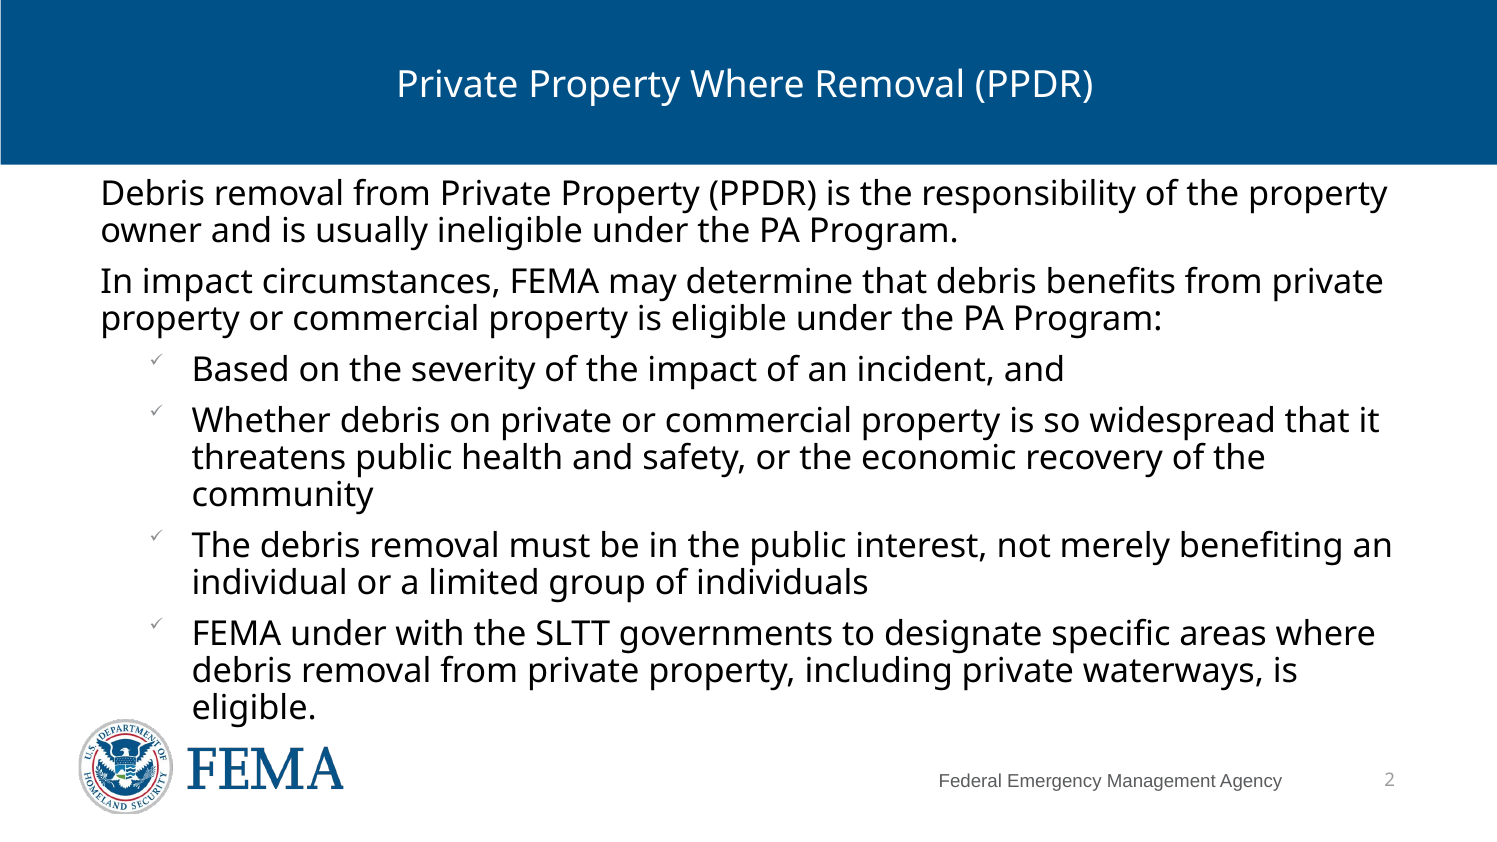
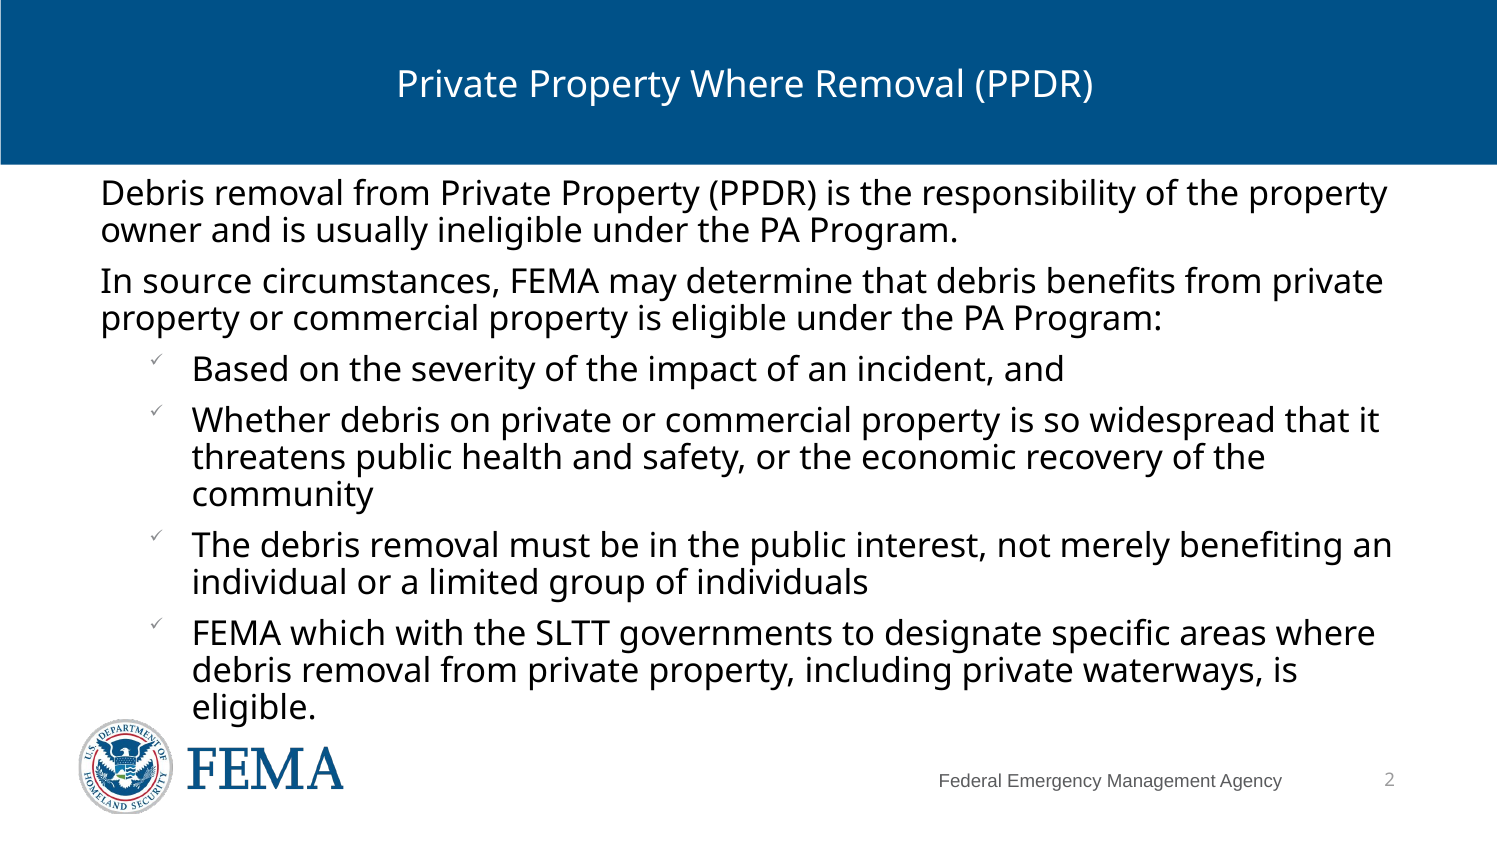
In impact: impact -> source
FEMA under: under -> which
